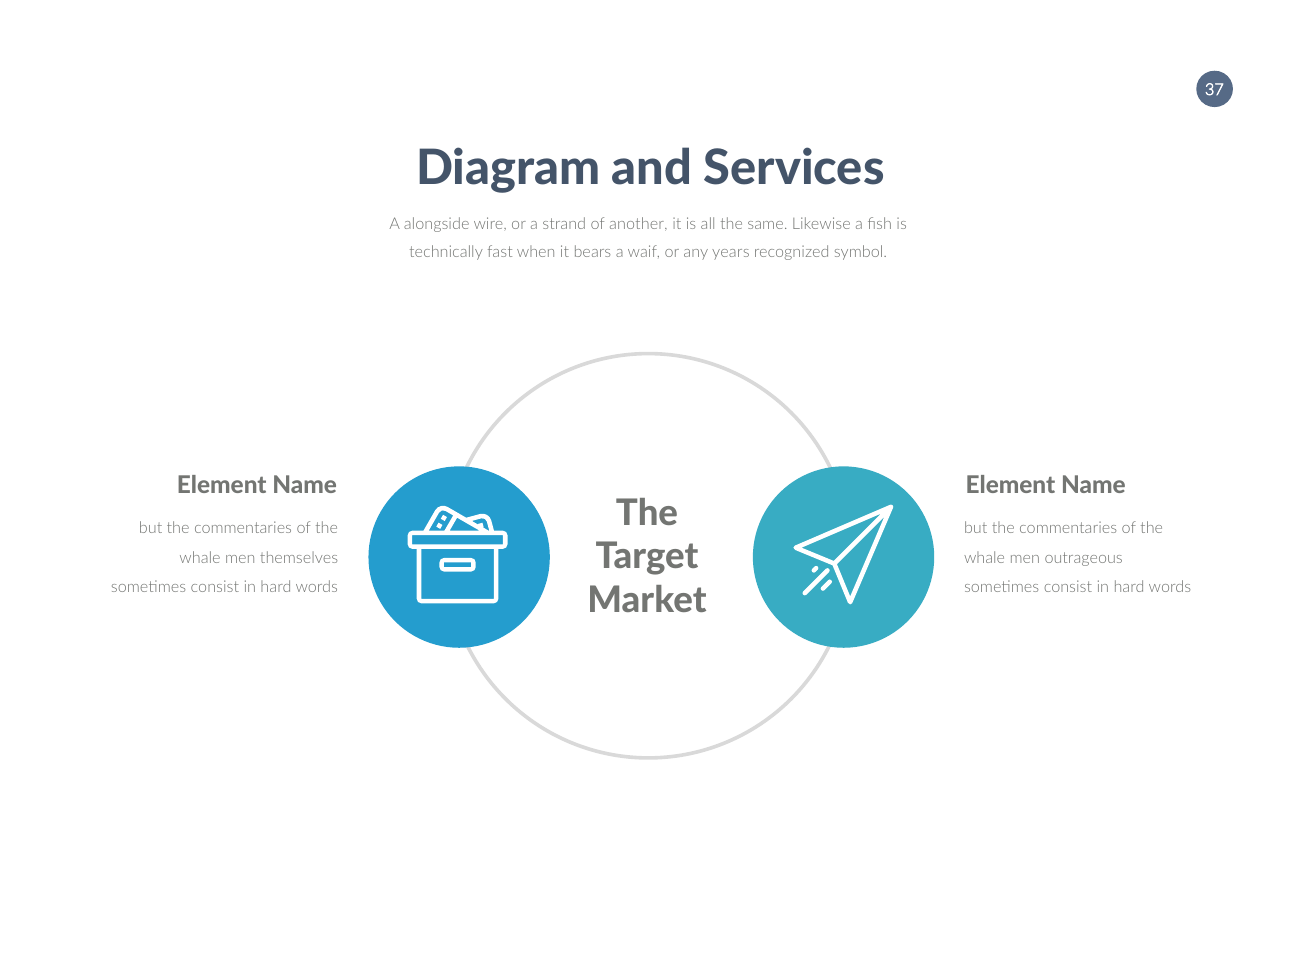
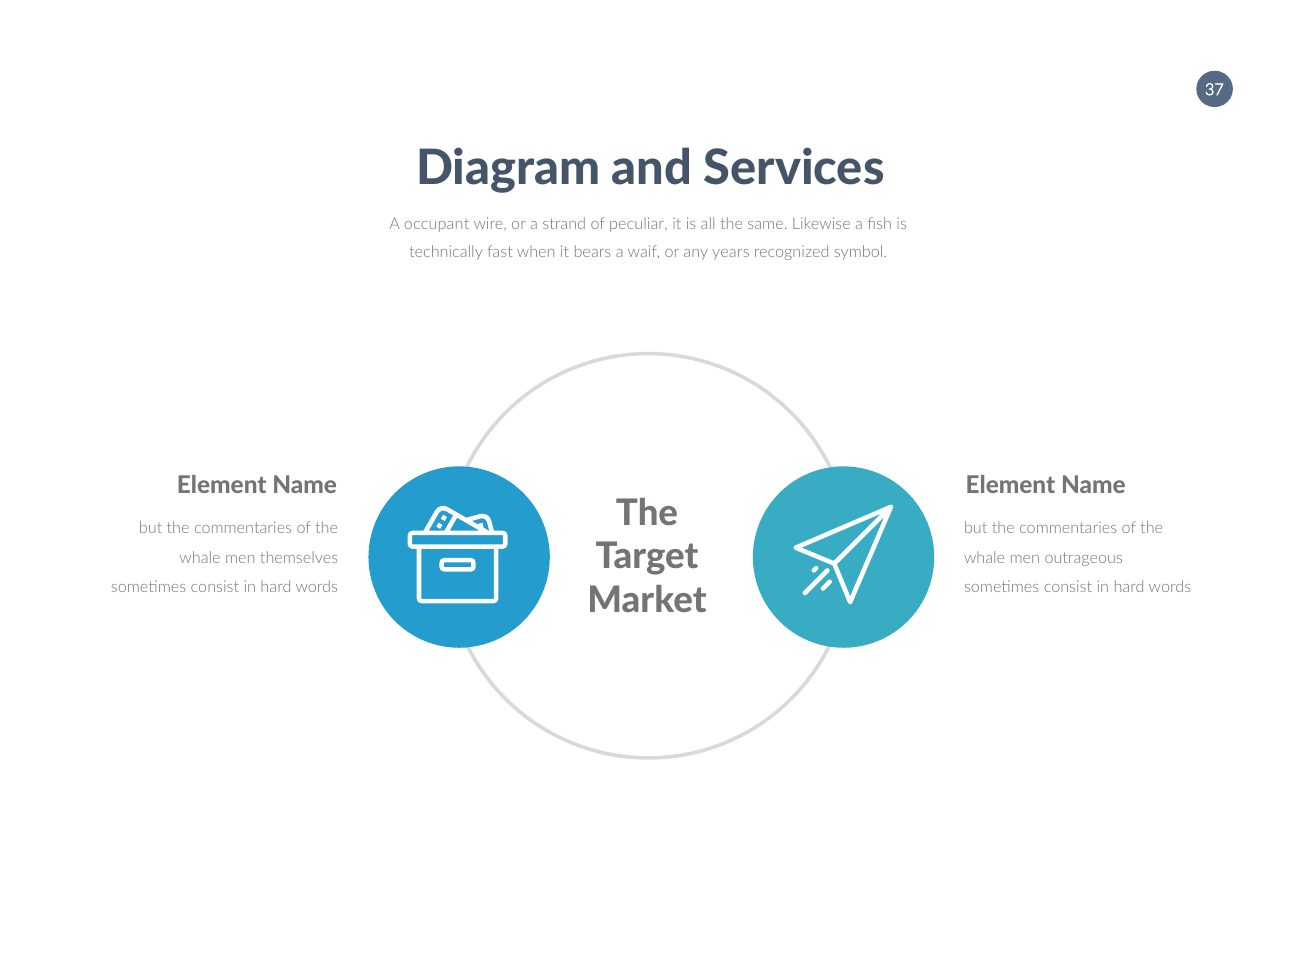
alongside: alongside -> occupant
another: another -> peculiar
